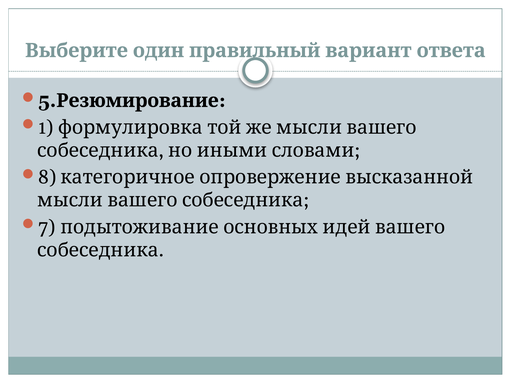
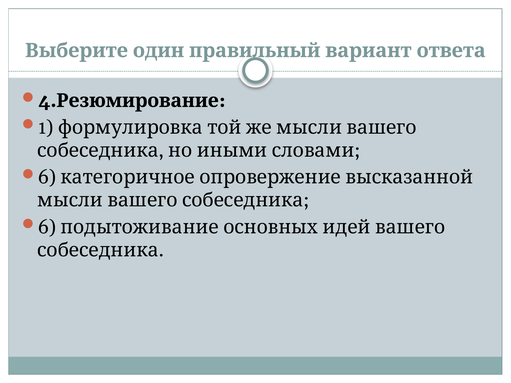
5: 5 -> 4
8 at (47, 177): 8 -> 6
7 at (47, 227): 7 -> 6
